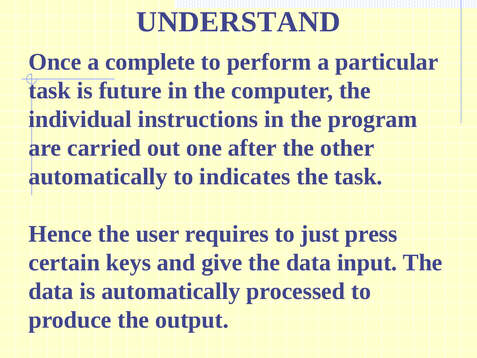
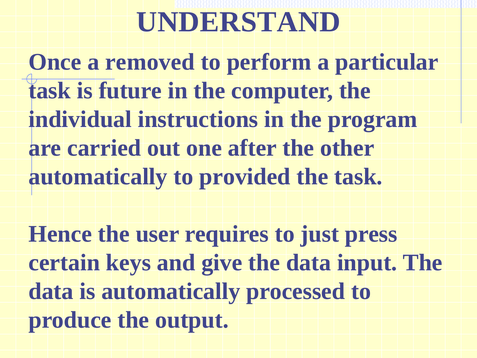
complete: complete -> removed
indicates: indicates -> provided
